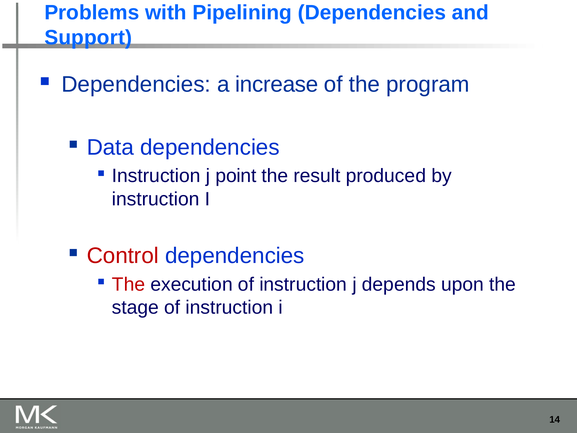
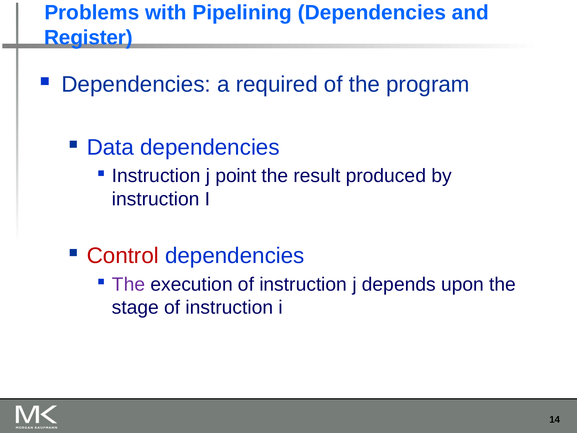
Support: Support -> Register
increase: increase -> required
The at (129, 284) colour: red -> purple
